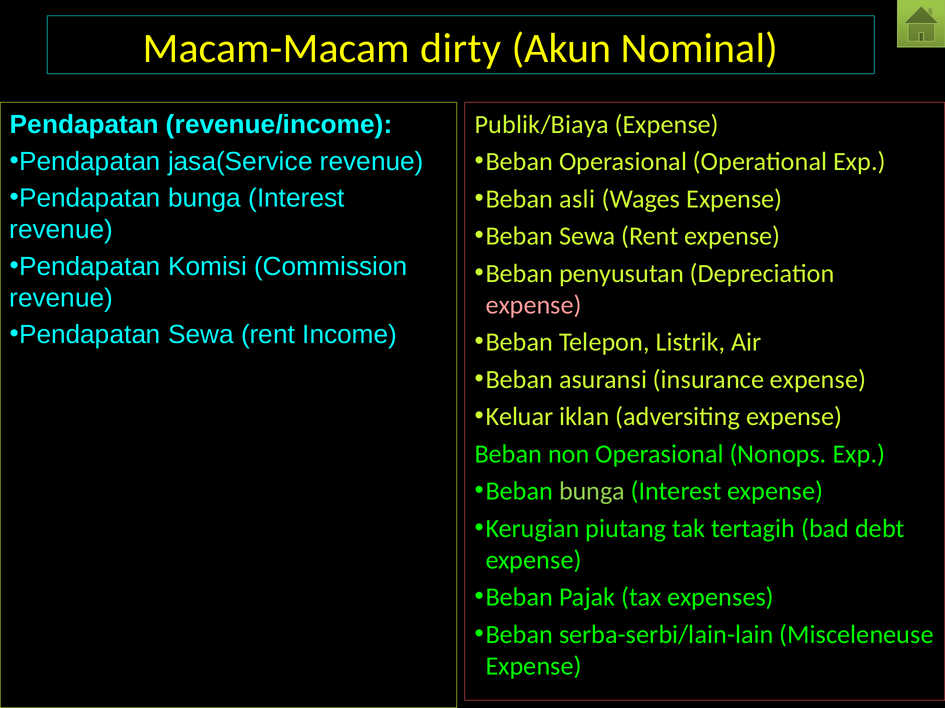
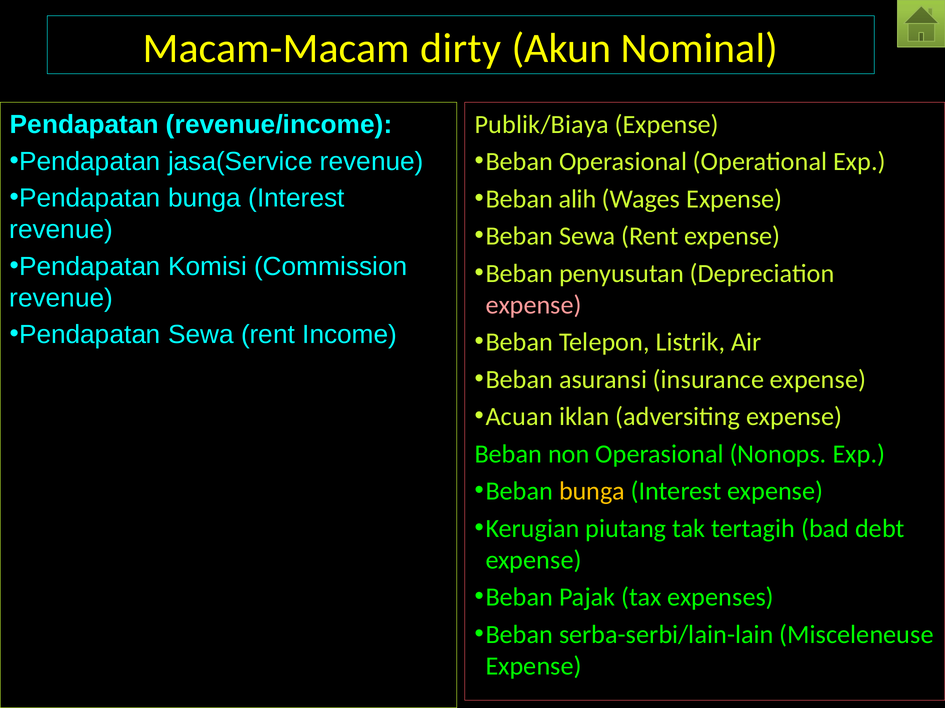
asli: asli -> alih
Keluar: Keluar -> Acuan
bunga at (592, 492) colour: light green -> yellow
